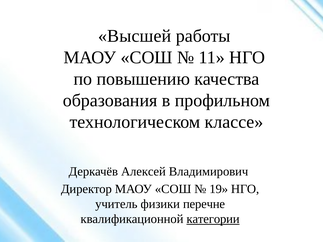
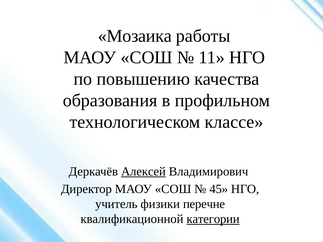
Высшей: Высшей -> Мозаика
Алексей underline: none -> present
19: 19 -> 45
